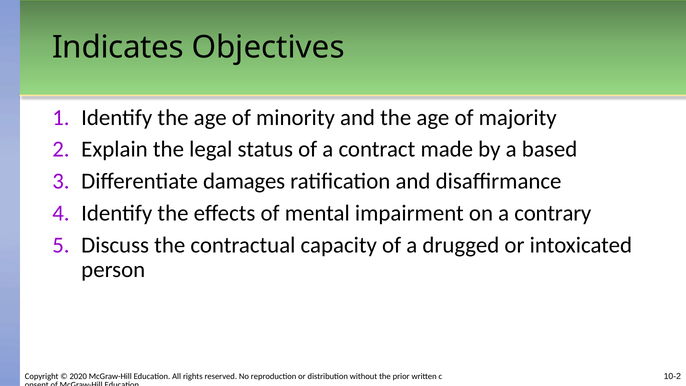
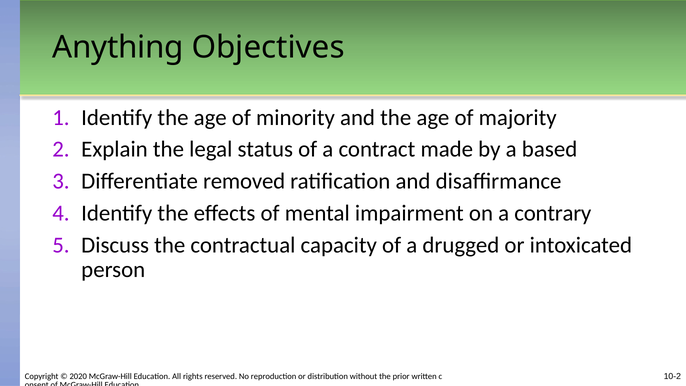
Indicates: Indicates -> Anything
damages: damages -> removed
